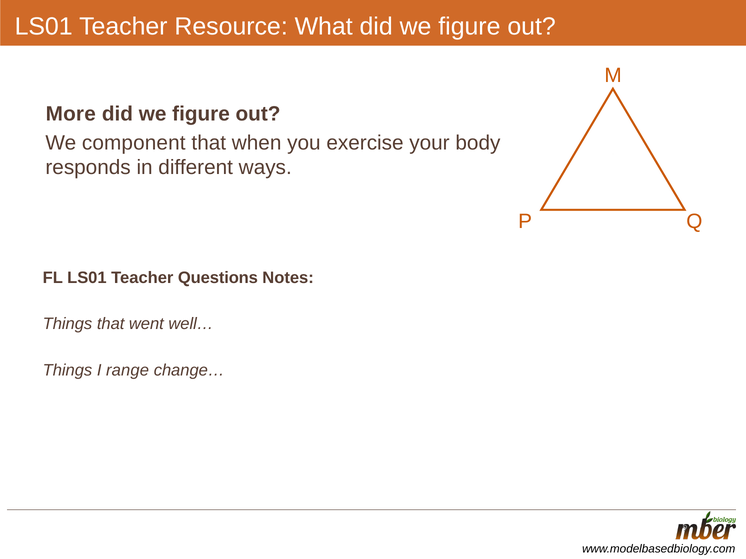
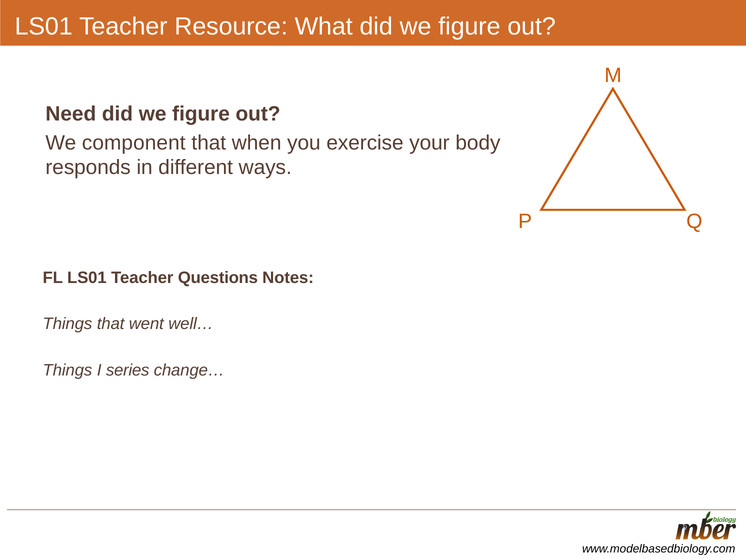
More: More -> Need
range: range -> series
